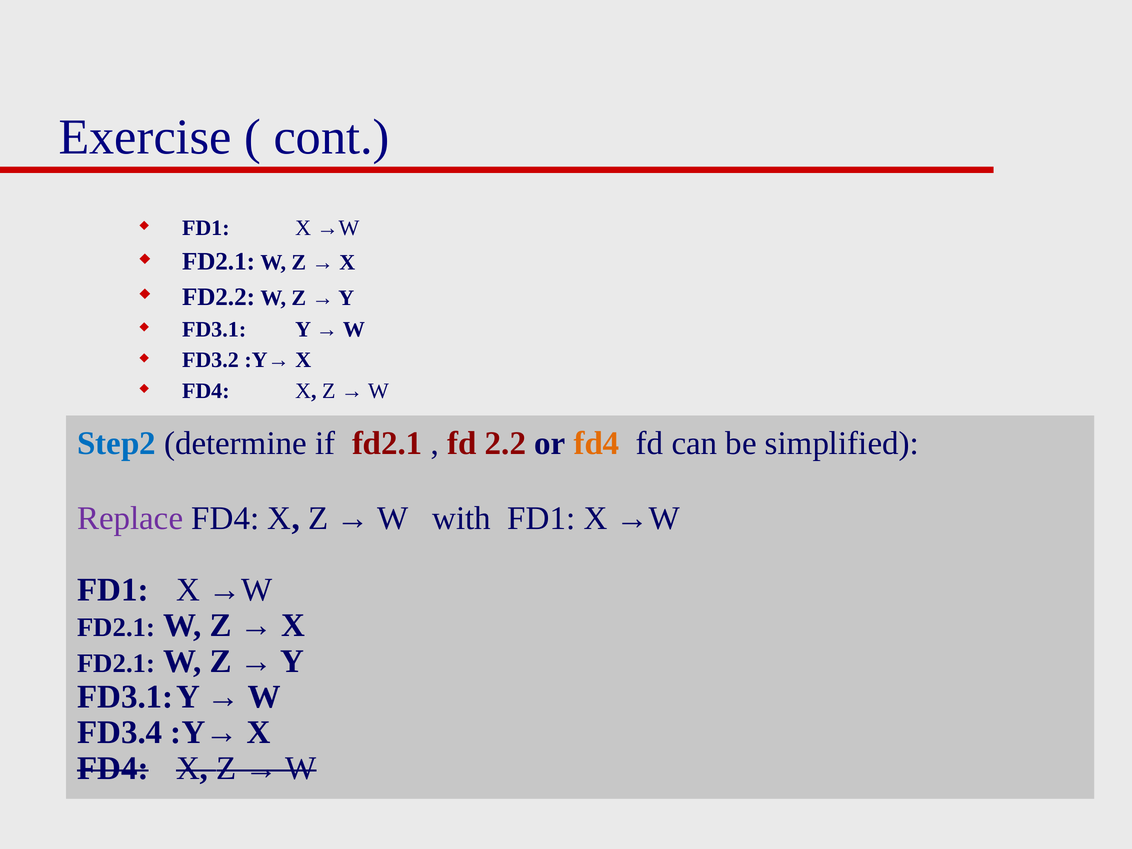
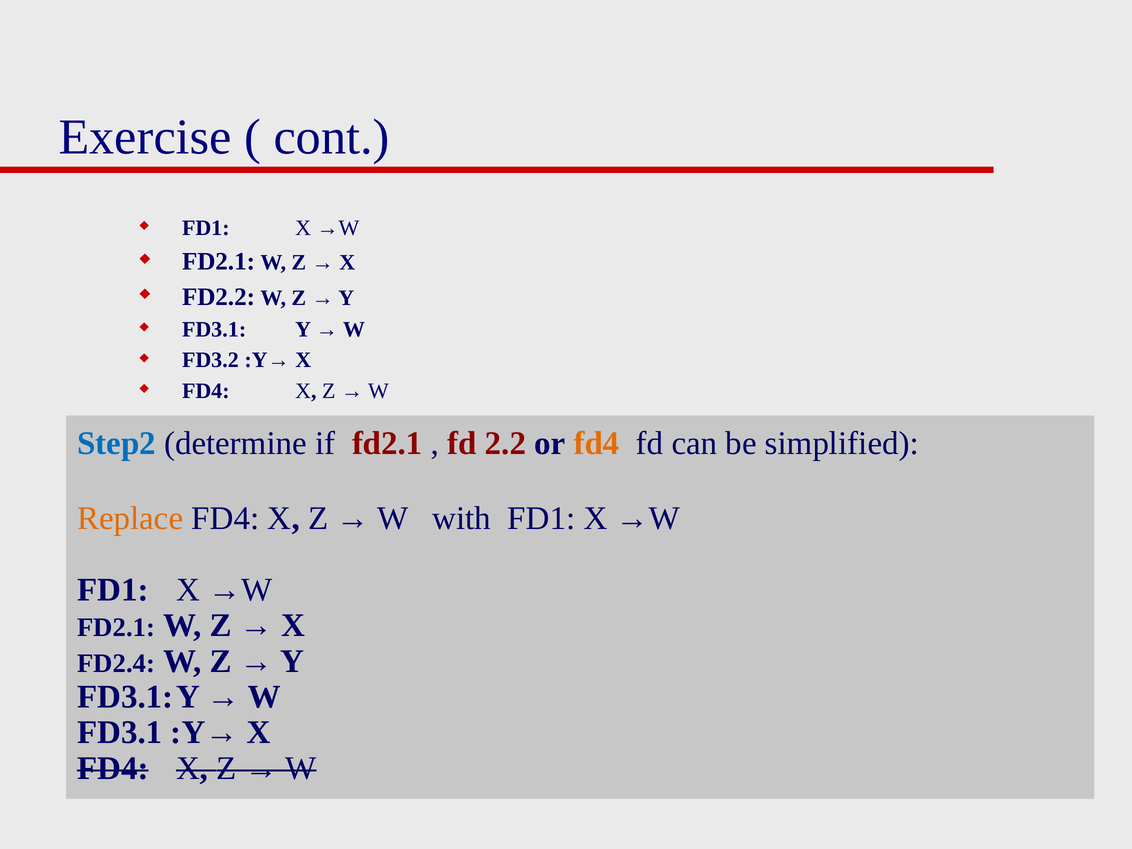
Replace colour: purple -> orange
FD2.1 at (116, 663): FD2.1 -> FD2.4
FD3.4 at (120, 732): FD3.4 -> FD3.1
